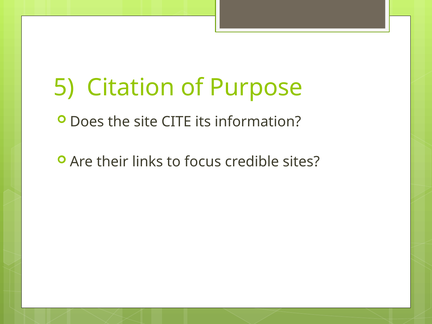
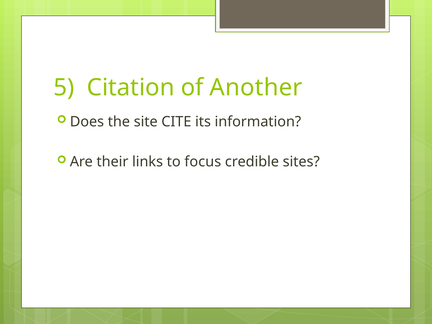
Purpose: Purpose -> Another
